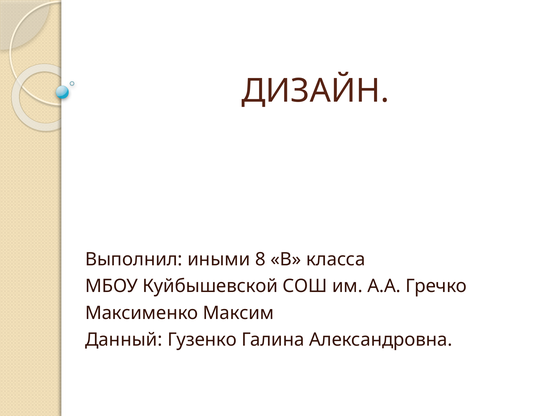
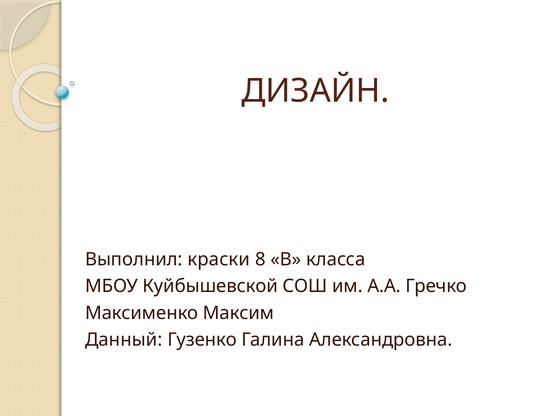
иными: иными -> краски
